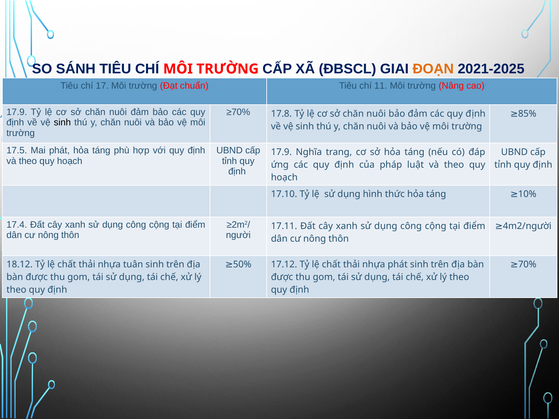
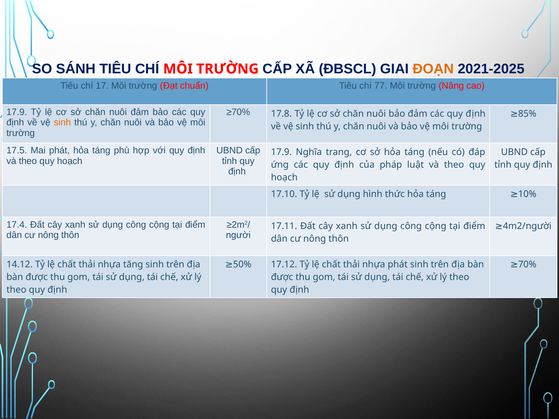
11: 11 -> 77
sinh at (62, 123) colour: black -> orange
18.12: 18.12 -> 14.12
tuân: tuân -> tăng
